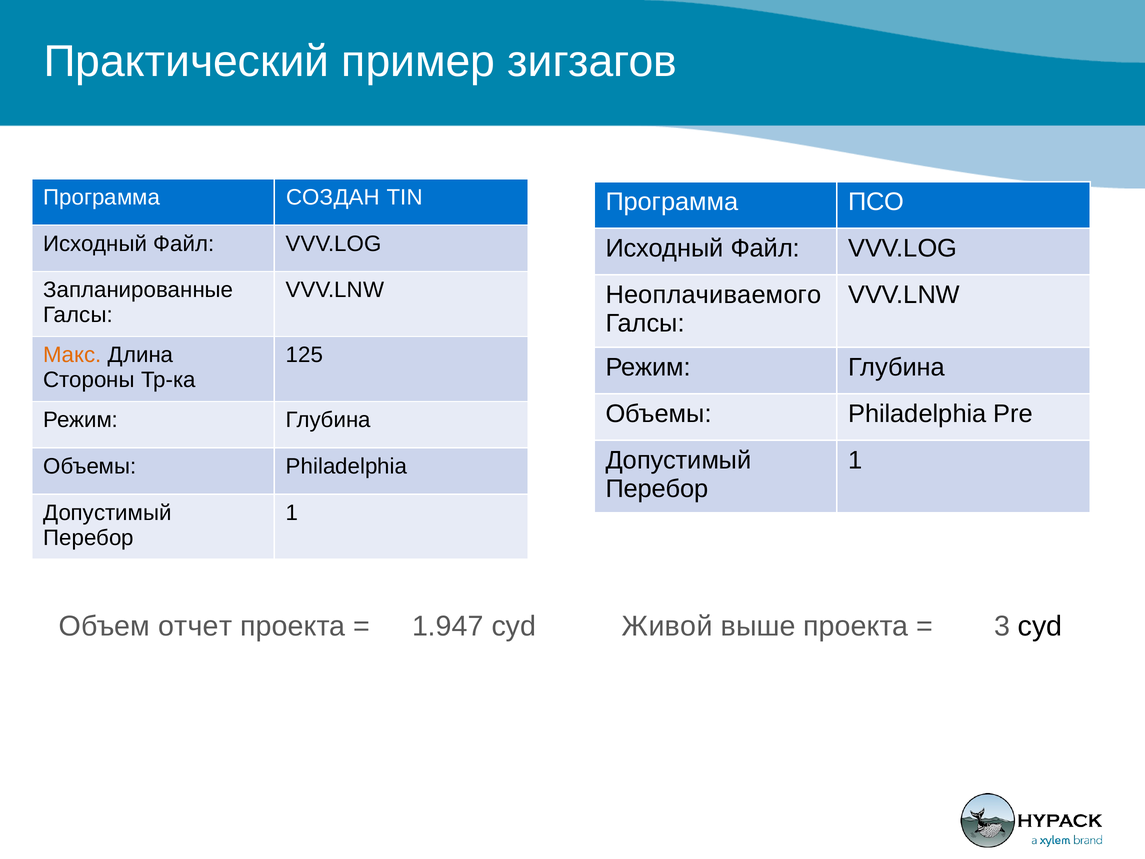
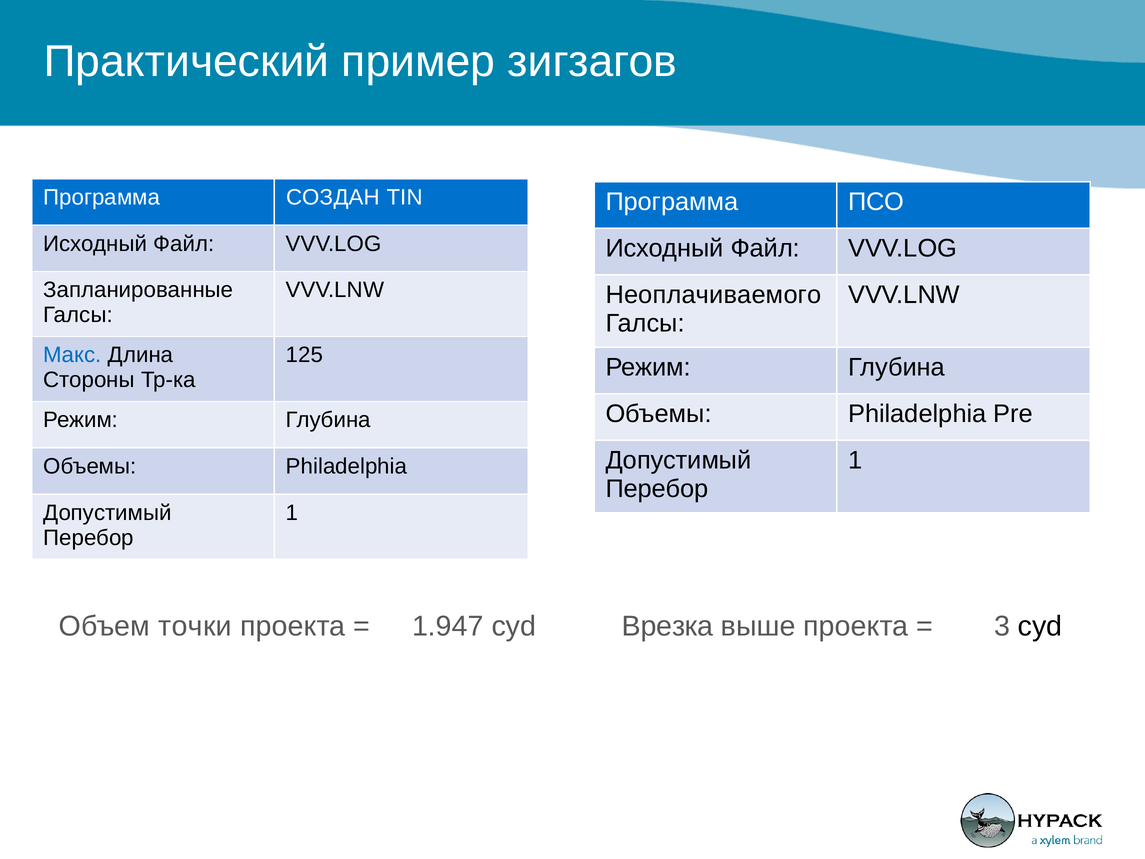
Макс colour: orange -> blue
отчет: отчет -> точки
Живой: Живой -> Врезка
